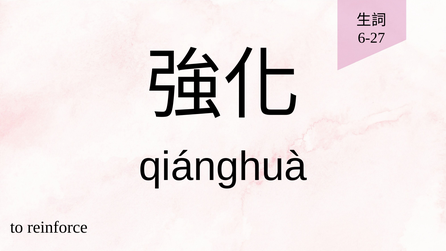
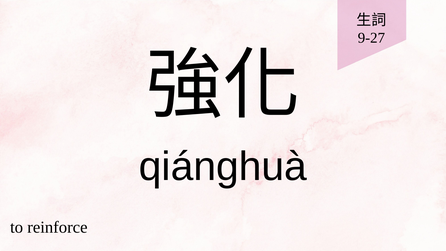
6-27: 6-27 -> 9-27
